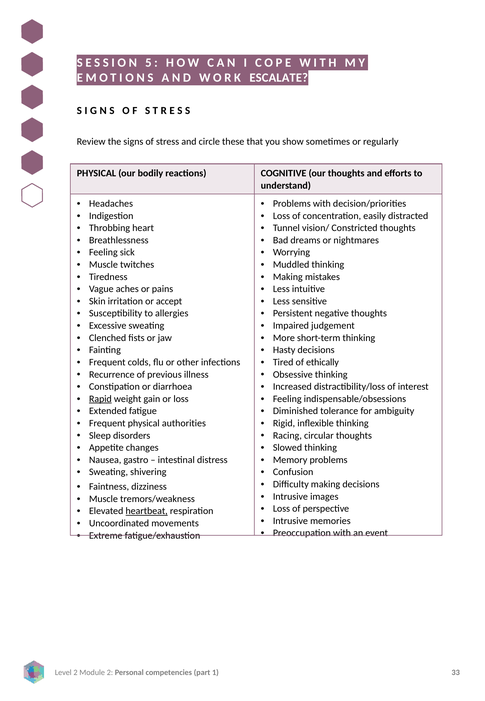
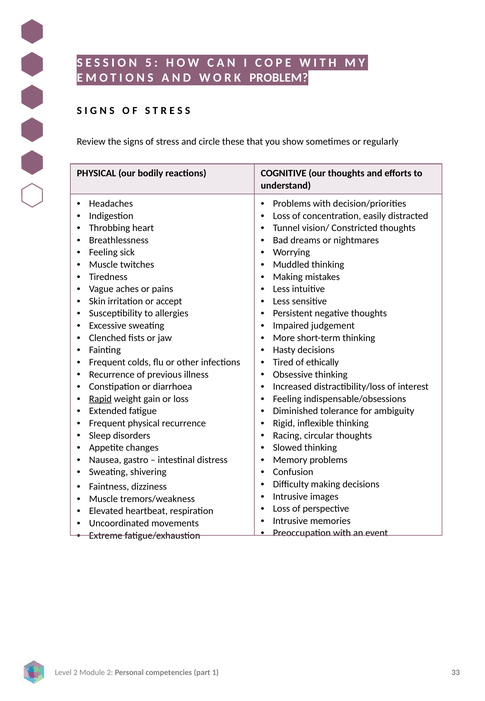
ESCALATE: ESCALATE -> PROBLEM
physical authorities: authorities -> recurrence
heartbeat underline: present -> none
